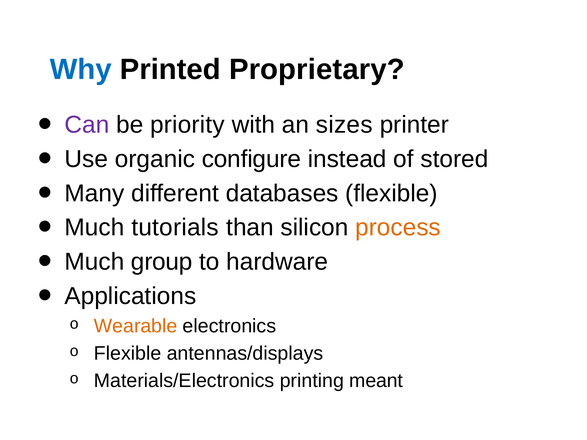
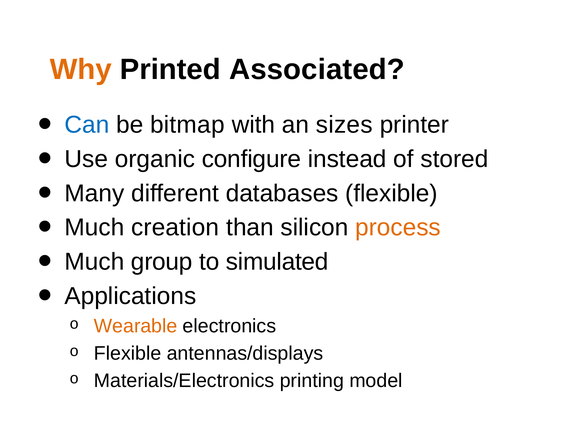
Why colour: blue -> orange
Proprietary: Proprietary -> Associated
Can colour: purple -> blue
priority: priority -> bitmap
tutorials: tutorials -> creation
hardware: hardware -> simulated
meant: meant -> model
